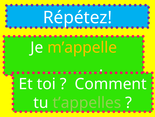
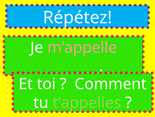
m’appelle colour: yellow -> pink
